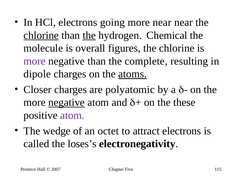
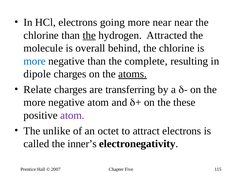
chlorine at (41, 35) underline: present -> none
Chemical: Chemical -> Attracted
figures: figures -> behind
more at (35, 61) colour: purple -> blue
Closer: Closer -> Relate
polyatomic: polyatomic -> transferring
negative at (67, 103) underline: present -> none
wedge: wedge -> unlike
loses’s: loses’s -> inner’s
